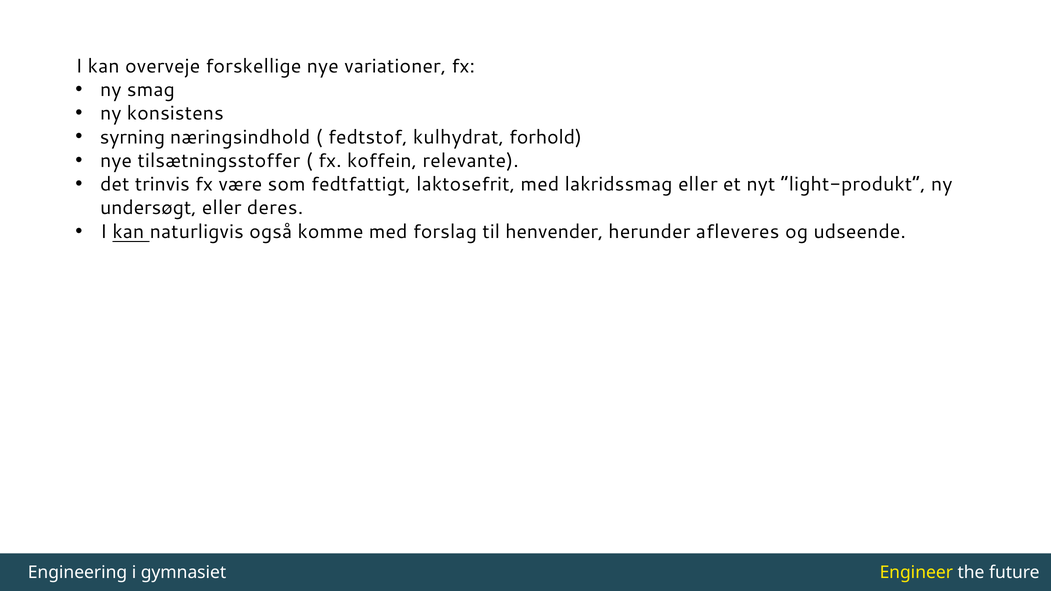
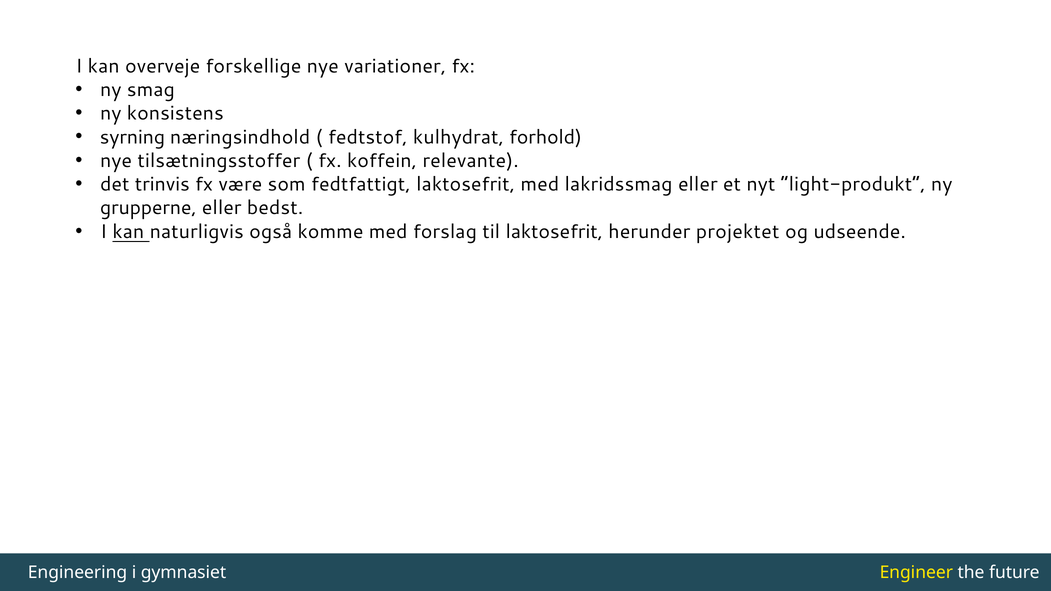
undersøgt: undersøgt -> grupperne
deres: deres -> bedst
til henvender: henvender -> laktosefrit
afleveres: afleveres -> projektet
